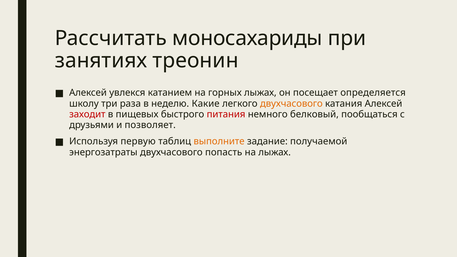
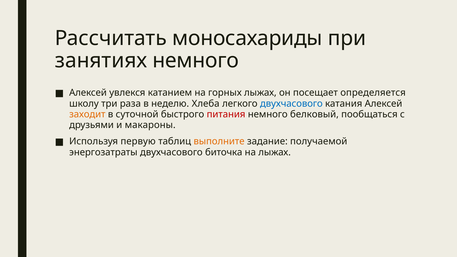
занятиях треонин: треонин -> немного
Какие: Какие -> Хлеба
двухчасового at (291, 104) colour: orange -> blue
заходит colour: red -> orange
пищевых: пищевых -> суточной
позволяет: позволяет -> макароны
попасть: попасть -> биточка
